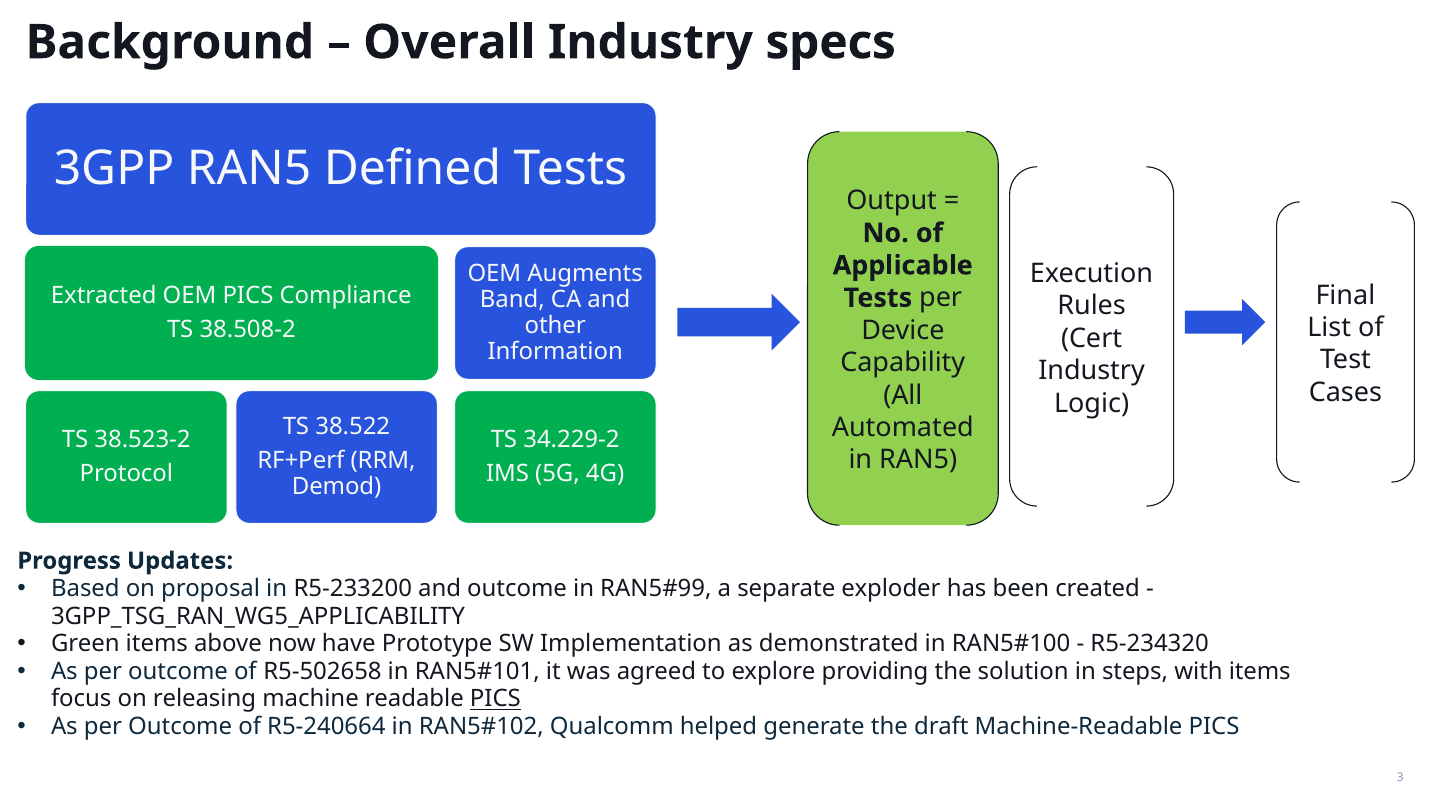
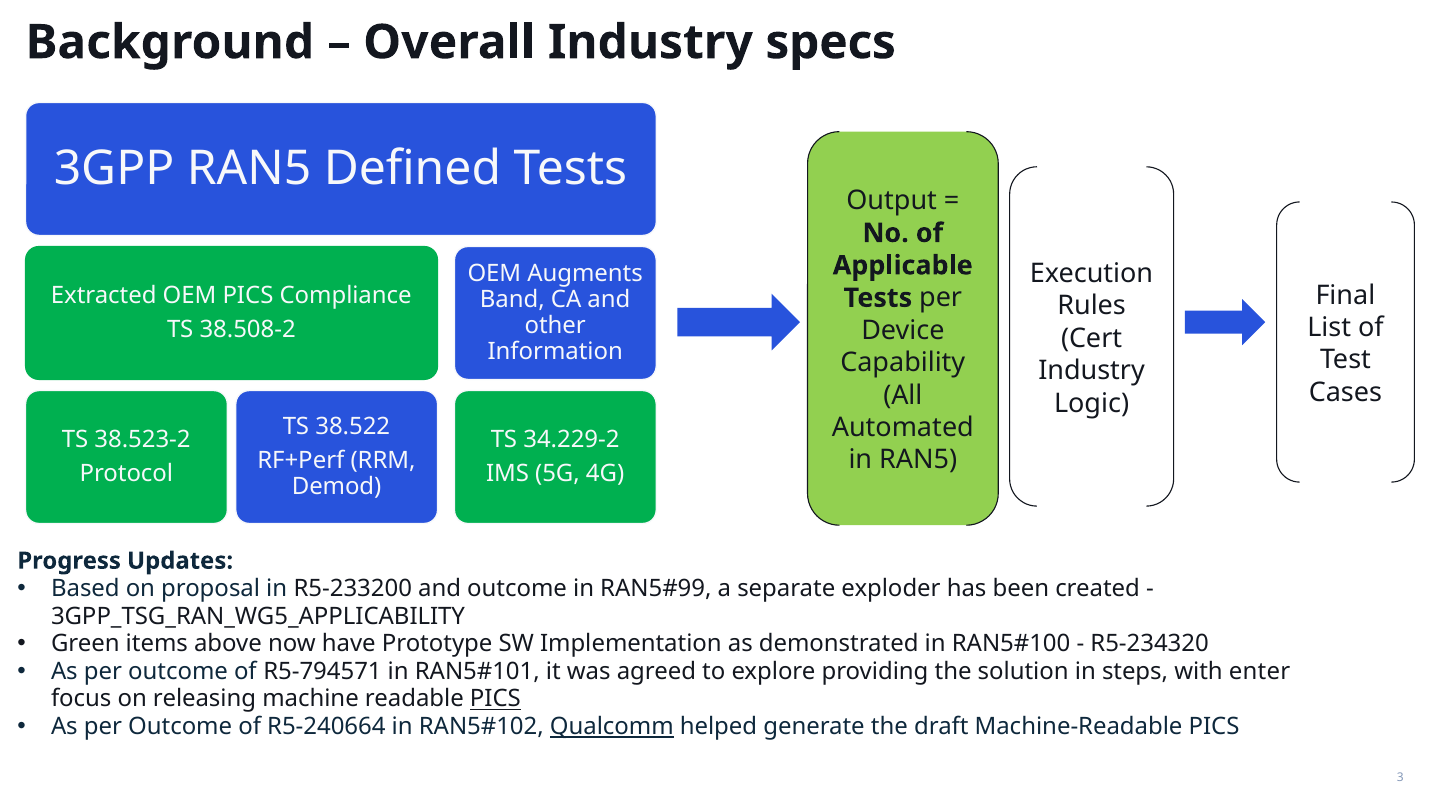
R5-502658: R5-502658 -> R5-794571
with items: items -> enter
Qualcomm underline: none -> present
